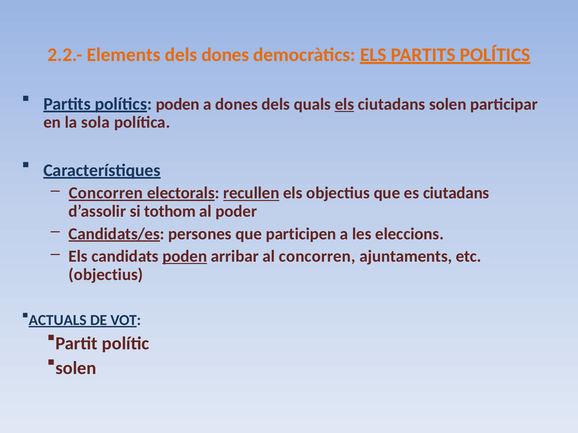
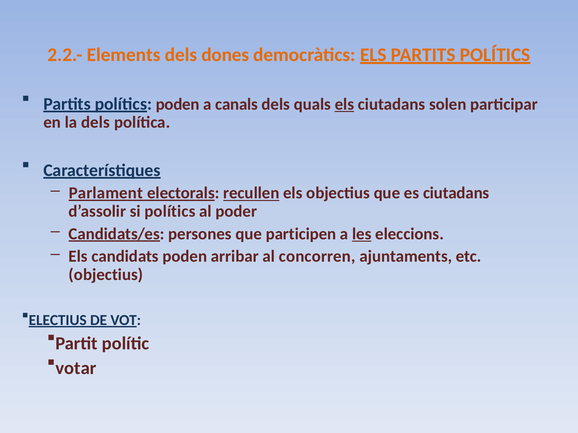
a dones: dones -> canals
la sola: sola -> dels
Concorren at (106, 193): Concorren -> Parlament
si tothom: tothom -> polítics
les underline: none -> present
poden at (185, 257) underline: present -> none
ACTUALS: ACTUALS -> ELECTIUS
solen at (76, 369): solen -> votar
